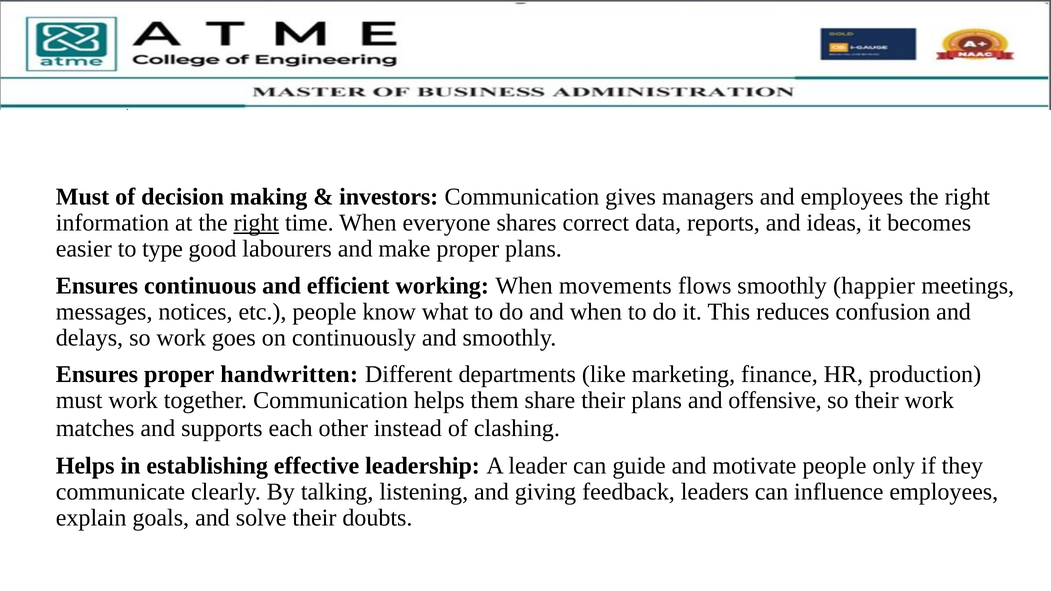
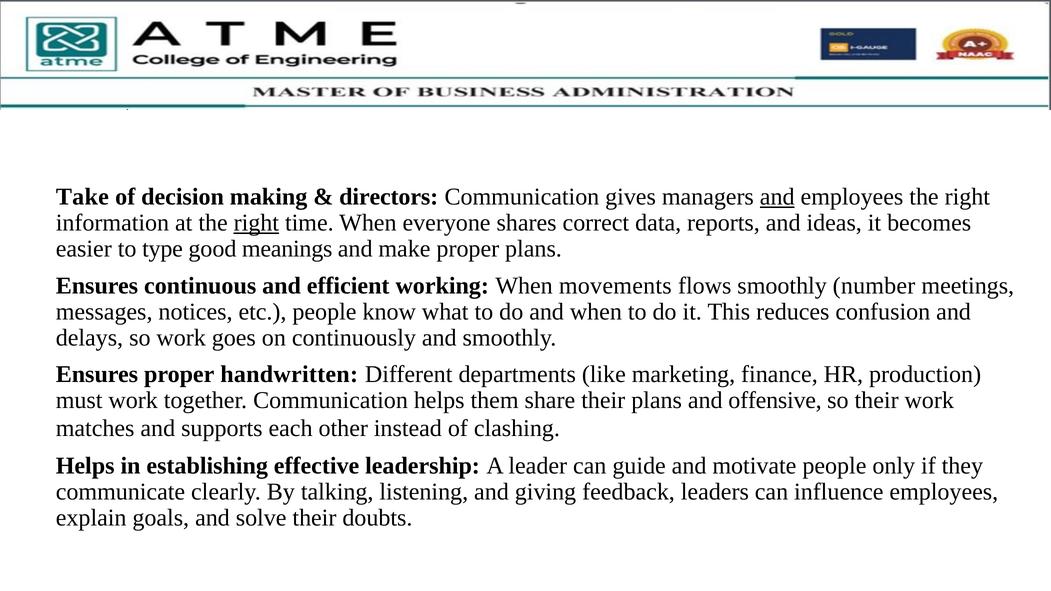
Must at (83, 197): Must -> Take
investors: investors -> directors
and at (777, 197) underline: none -> present
labourers: labourers -> meanings
happier: happier -> number
